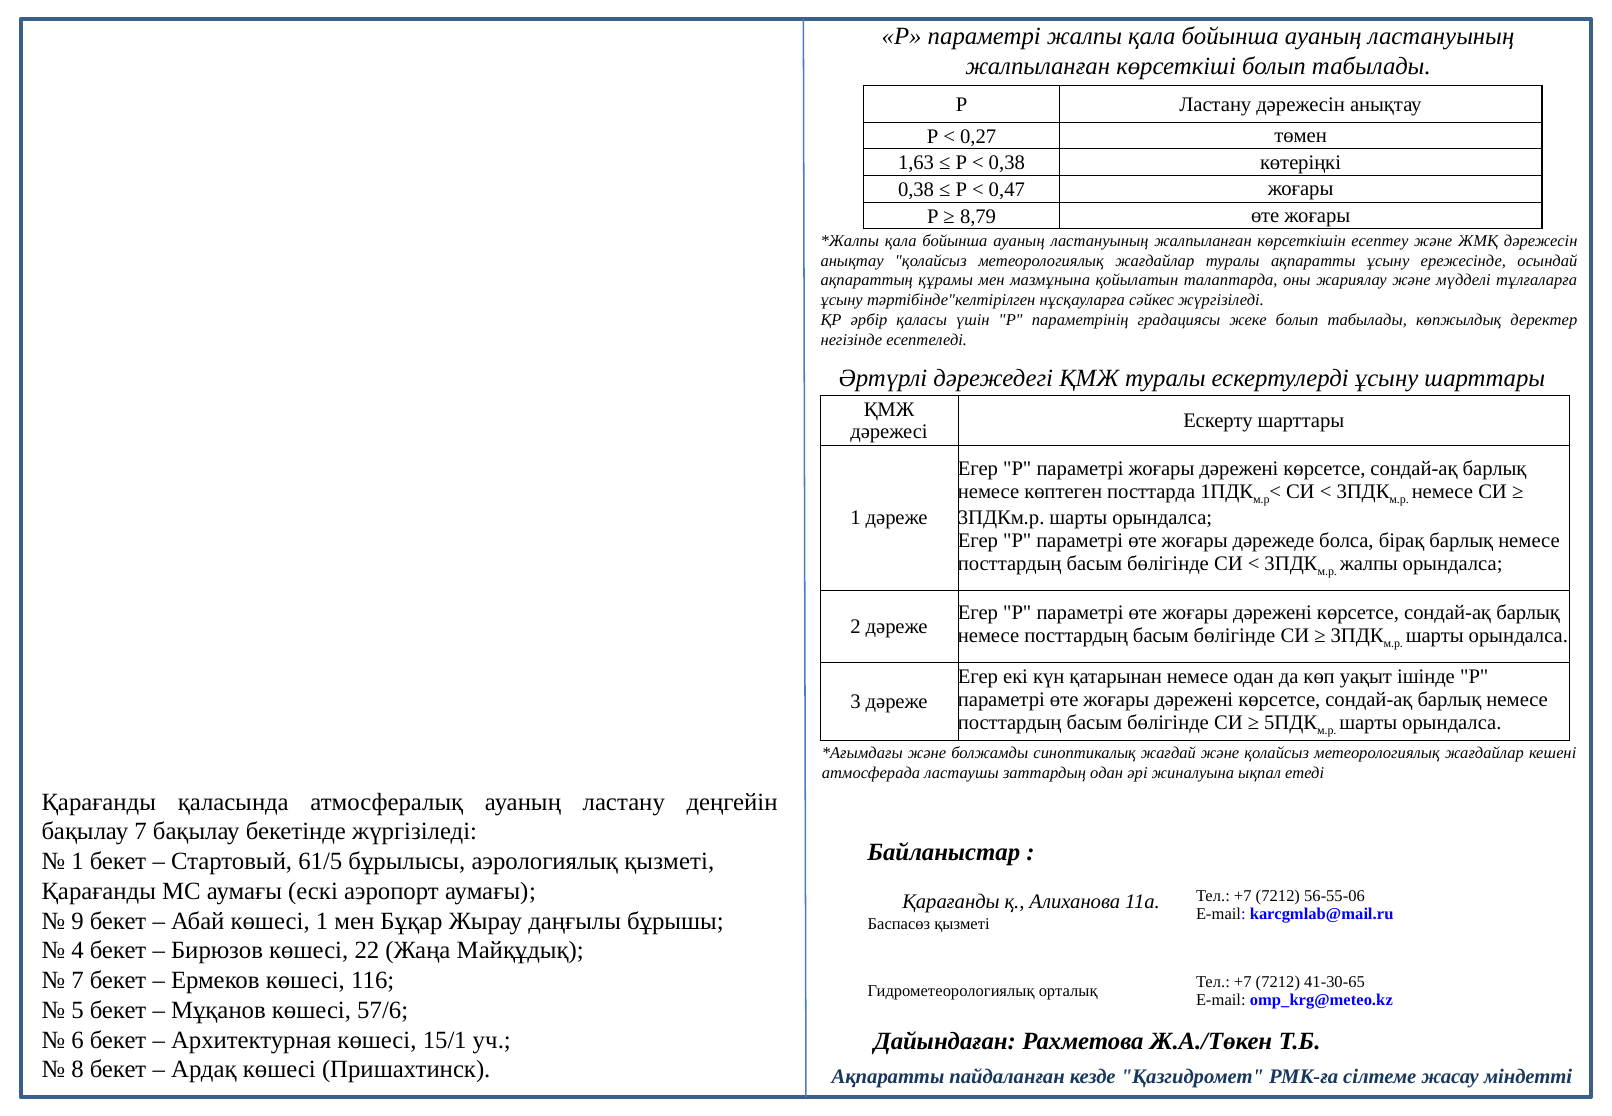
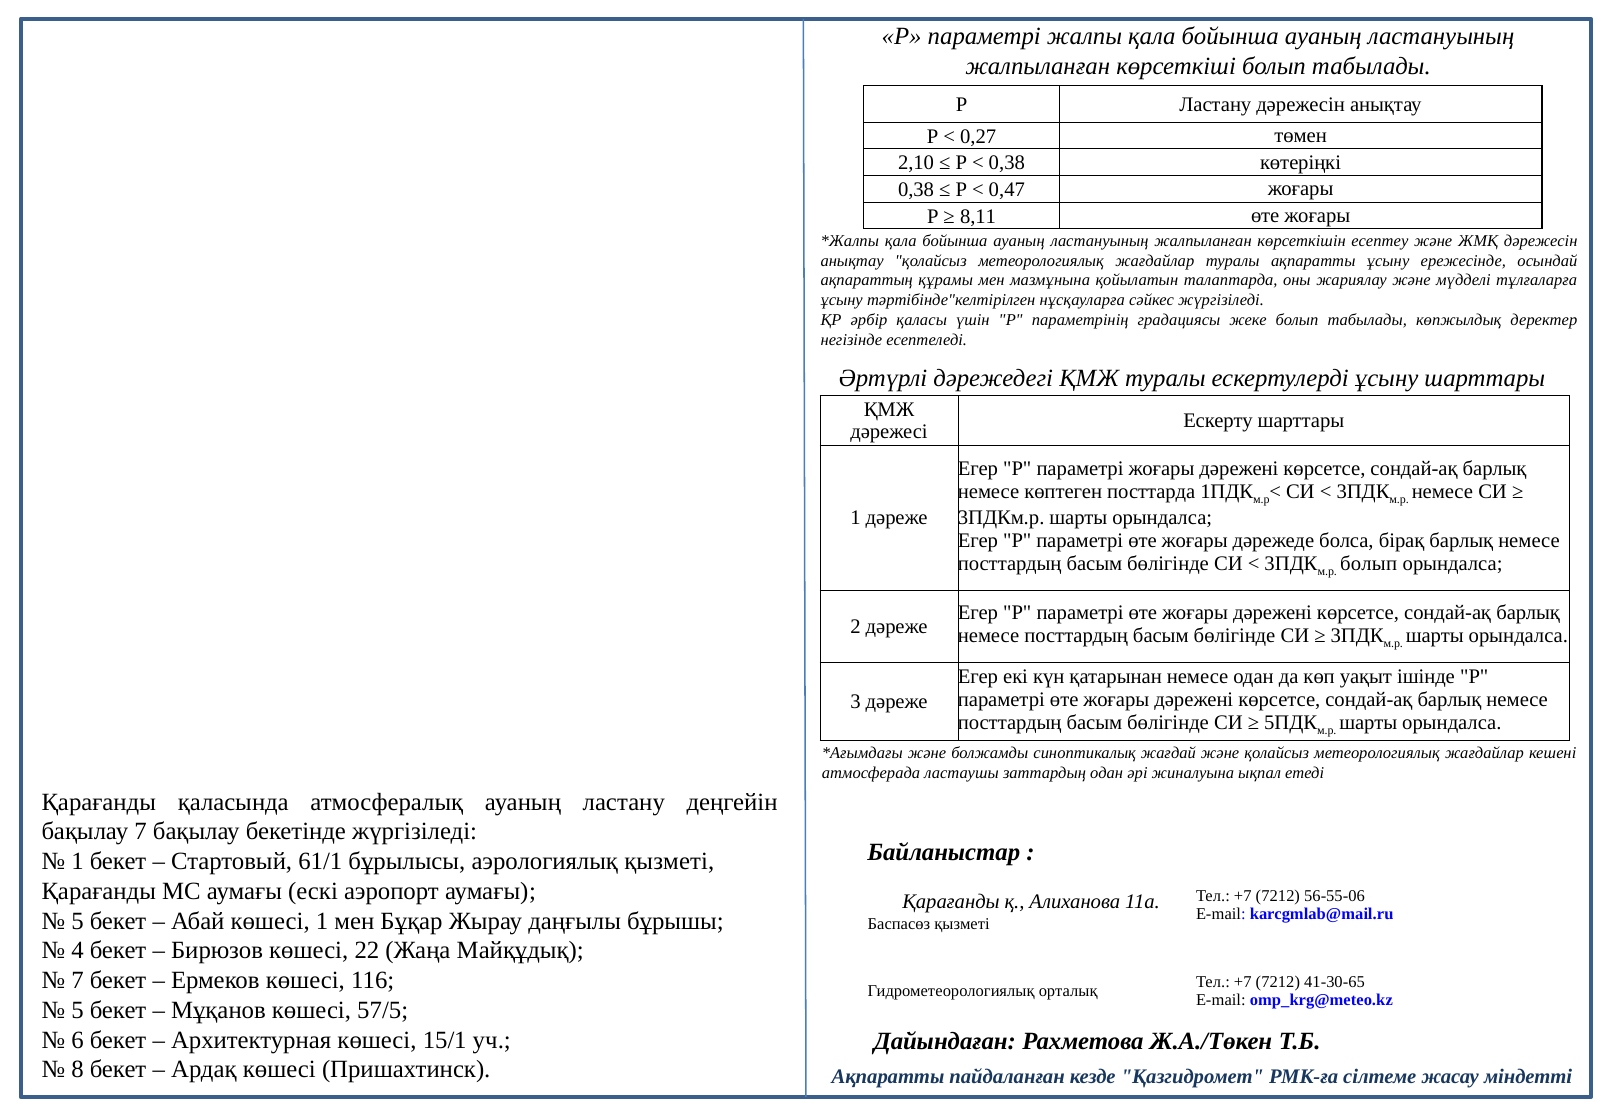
1,63: 1,63 -> 2,10
8,79: 8,79 -> 8,11
жалпы at (1369, 563): жалпы -> болып
61/5: 61/5 -> 61/1
9 at (77, 921): 9 -> 5
57/6: 57/6 -> 57/5
